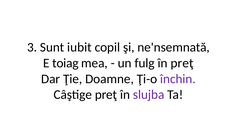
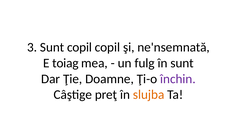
Sunt iubit: iubit -> copil
în preţ: preţ -> sunt
slujba colour: purple -> orange
